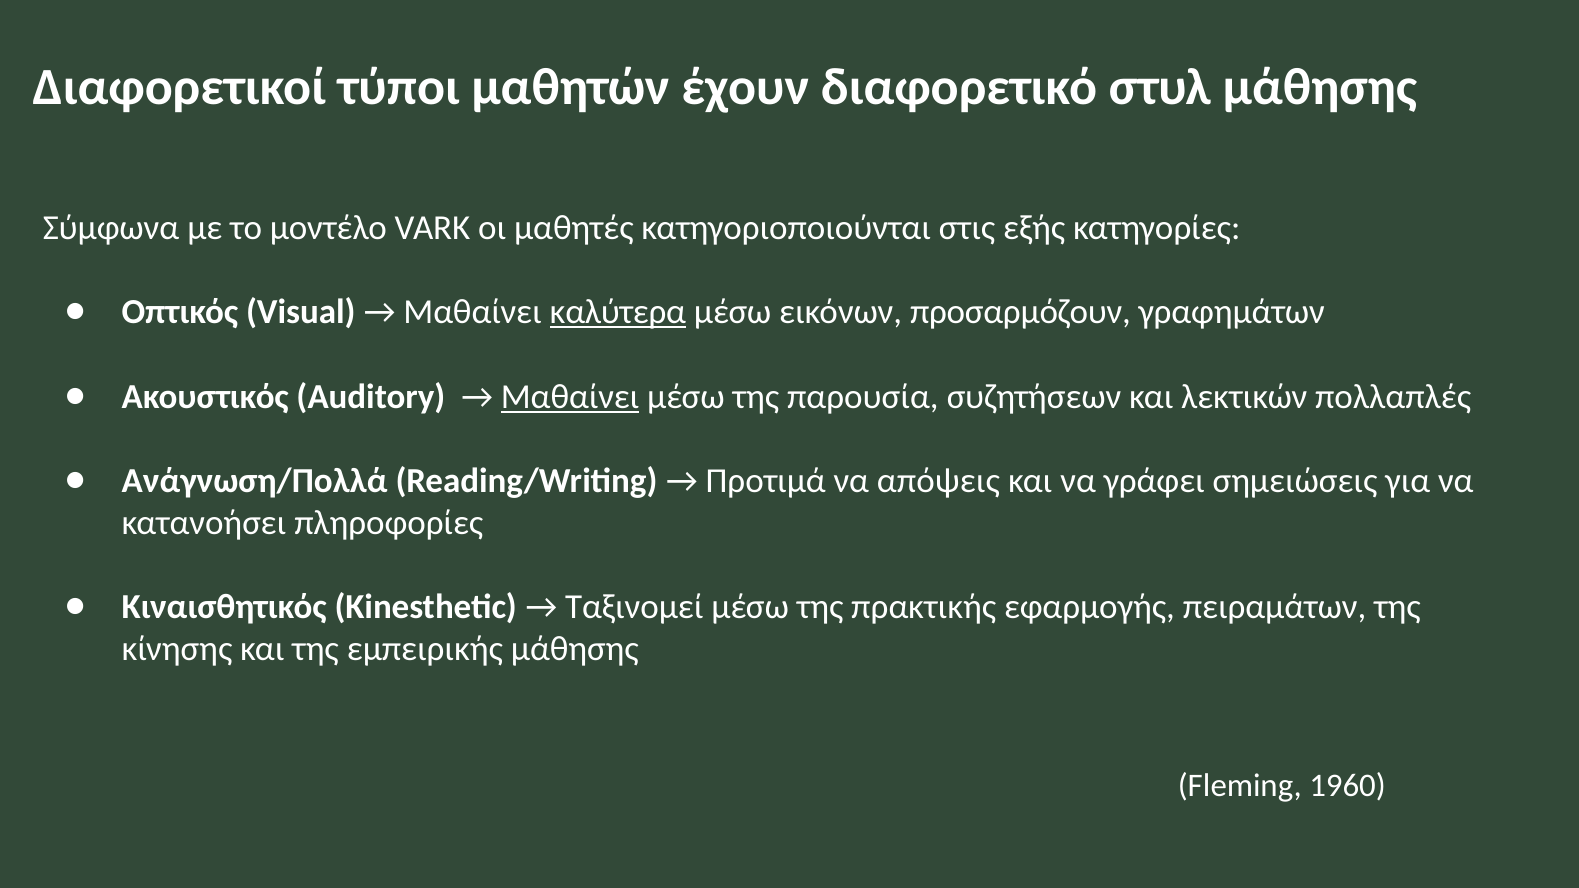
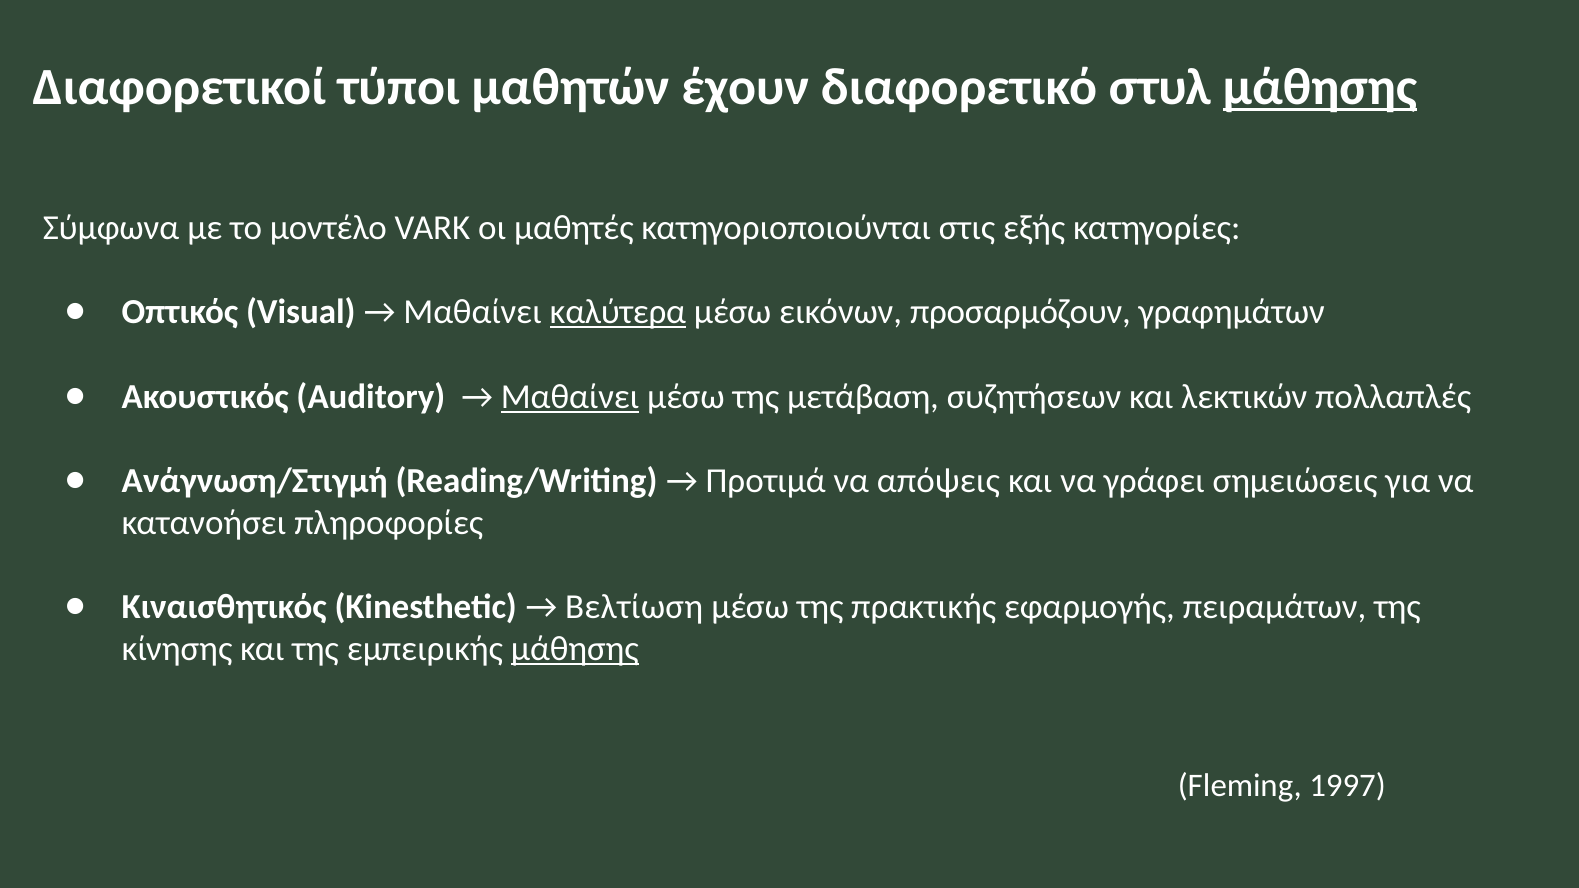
μάθησης at (1320, 87) underline: none -> present
παρουσία: παρουσία -> μετάβαση
Ανάγνωση/Πολλά: Ανάγνωση/Πολλά -> Ανάγνωση/Στιγμή
Ταξινομεί: Ταξινομεί -> Βελτίωση
μάθησης at (575, 649) underline: none -> present
1960: 1960 -> 1997
